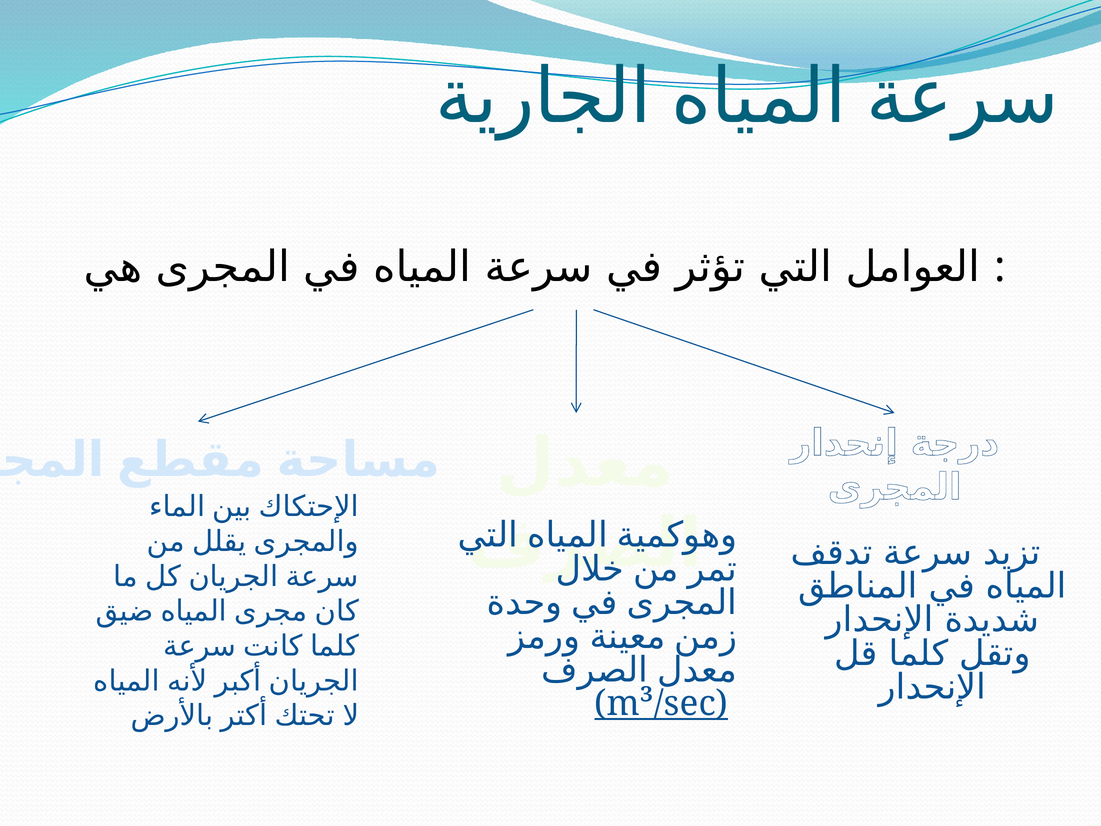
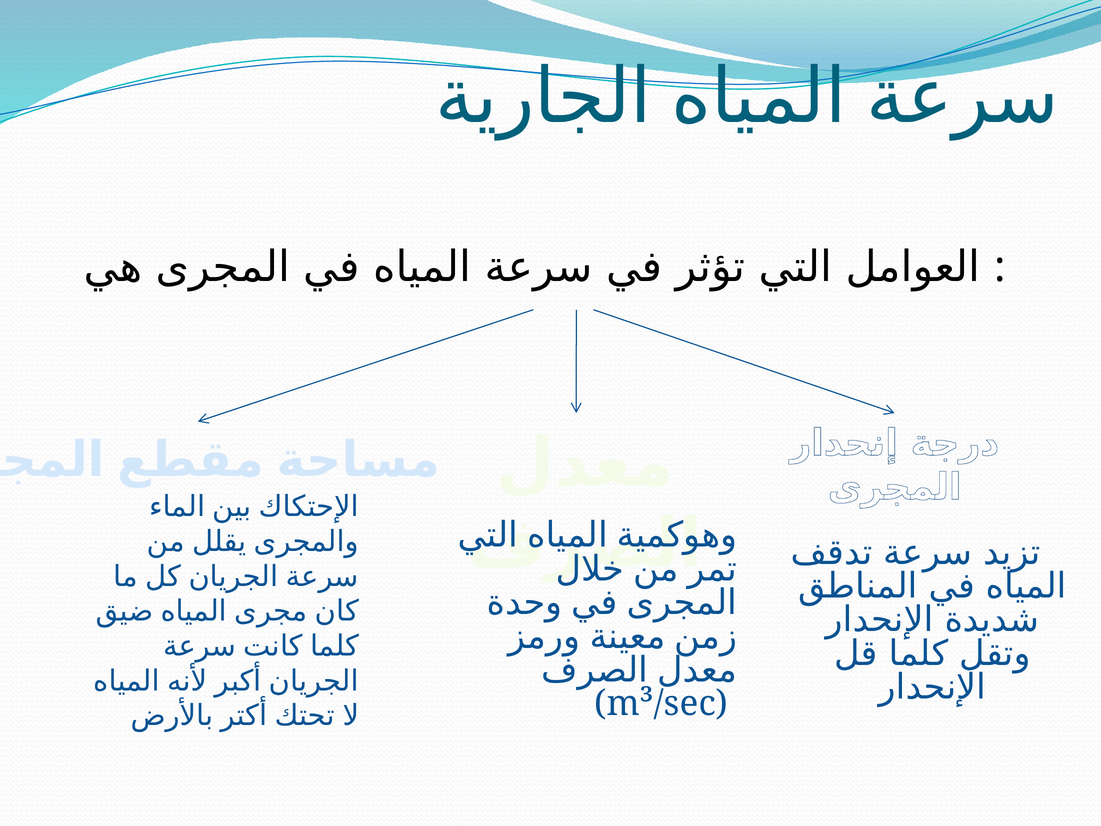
m³/sec underline: present -> none
